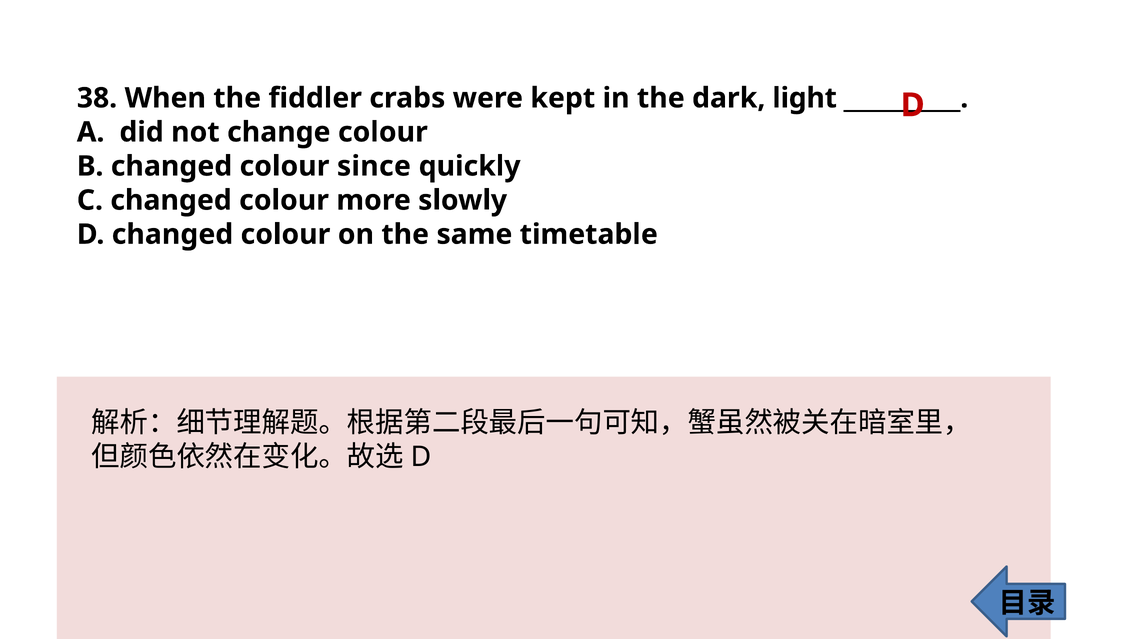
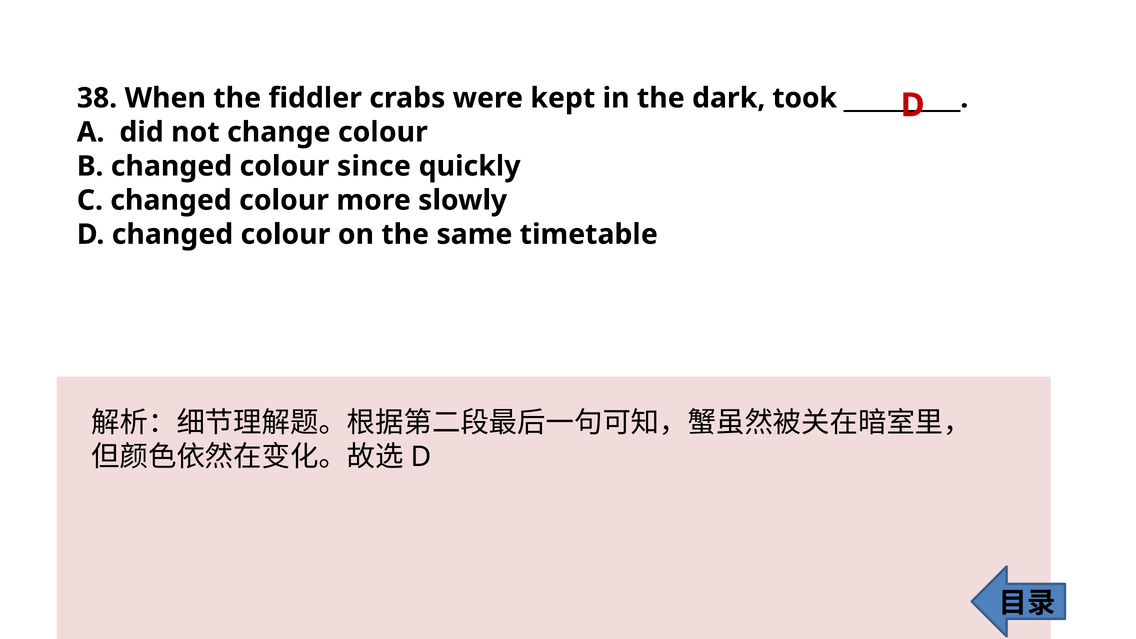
light: light -> took
